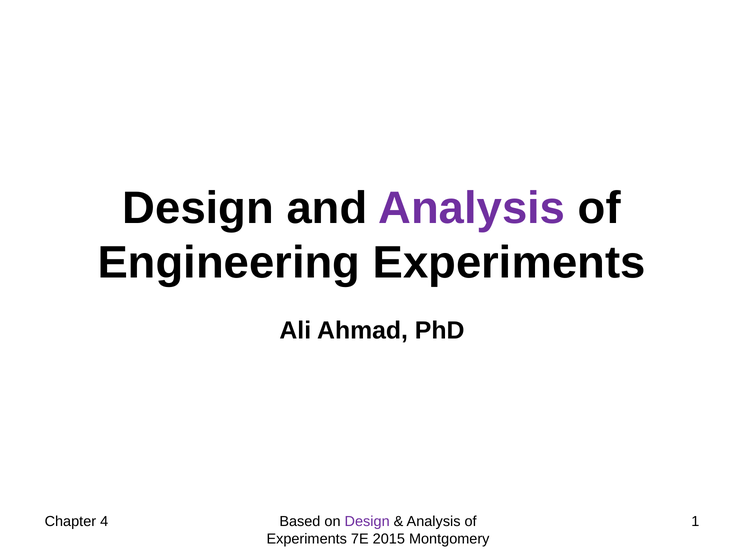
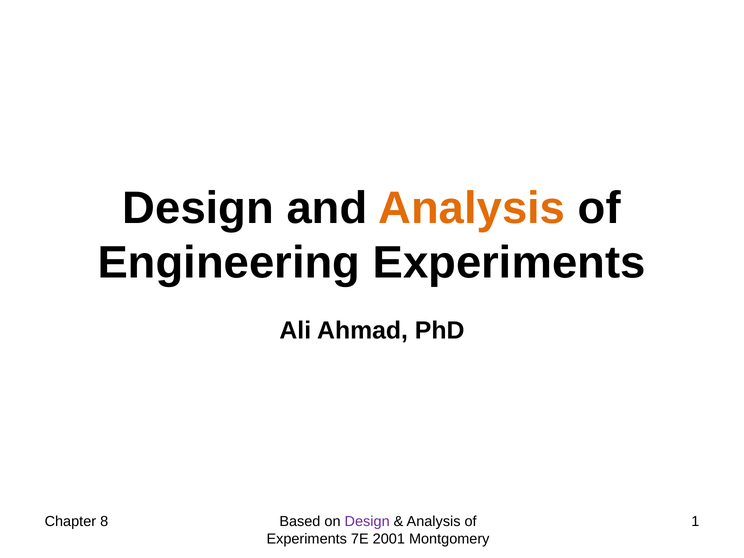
Analysis at (472, 208) colour: purple -> orange
4: 4 -> 8
2015: 2015 -> 2001
